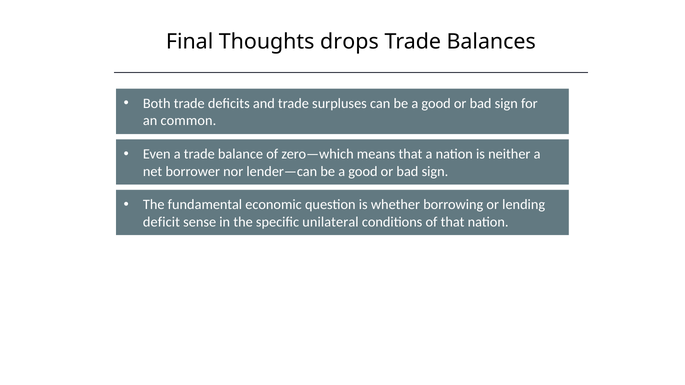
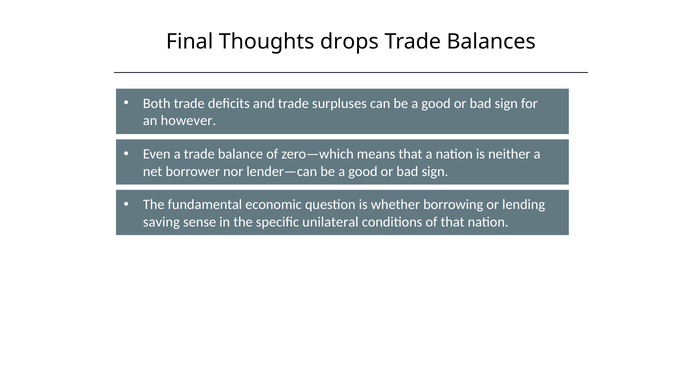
common: common -> however
deficit: deficit -> saving
